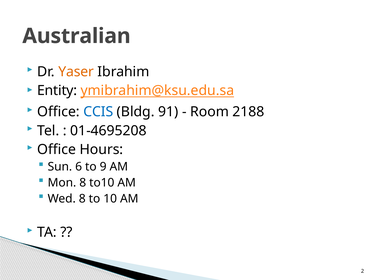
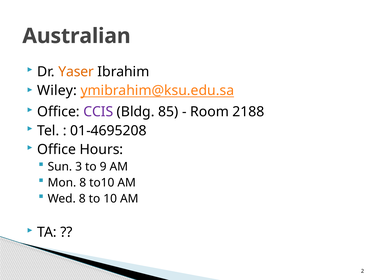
Entity: Entity -> Wiley
CCIS colour: blue -> purple
91: 91 -> 85
6: 6 -> 3
